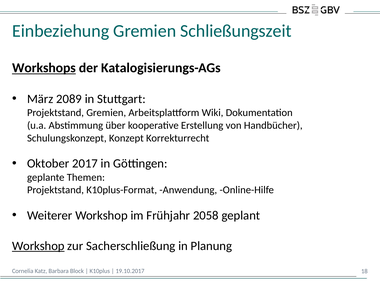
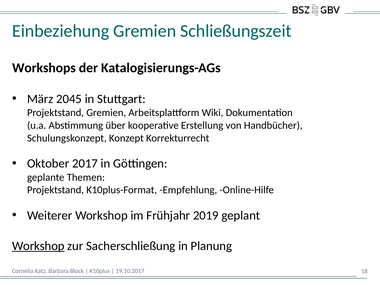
Workshops underline: present -> none
2089: 2089 -> 2045
Anwendung: Anwendung -> Empfehlung
2058: 2058 -> 2019
